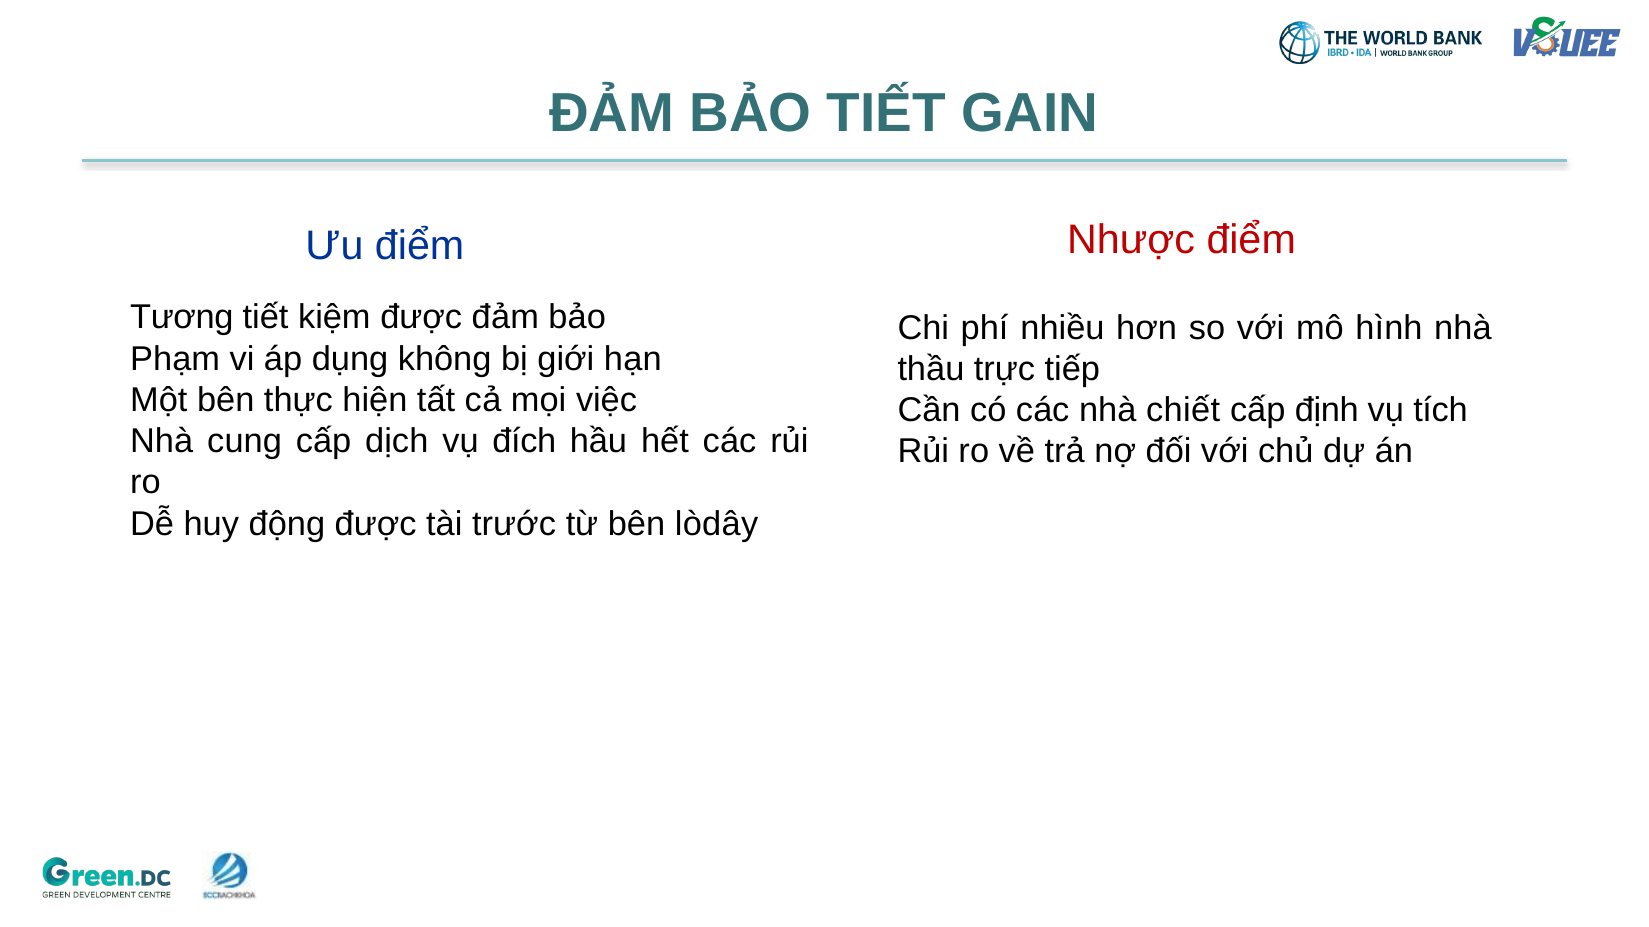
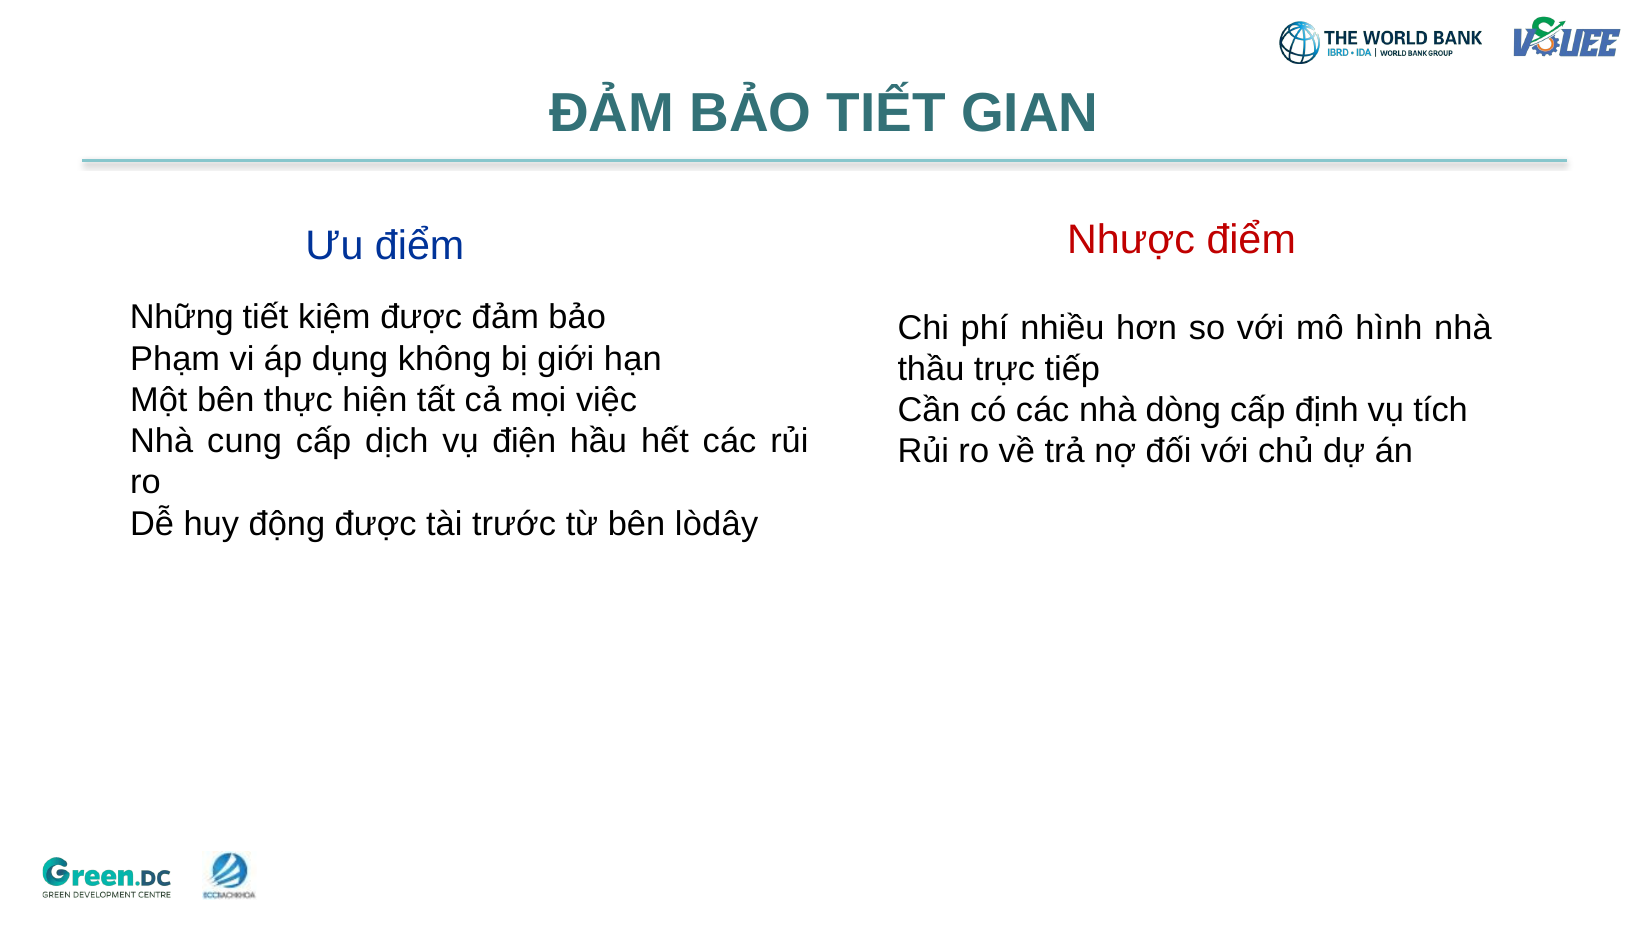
GAIN: GAIN -> GIAN
Tương: Tương -> Những
chiết: chiết -> dòng
đích: đích -> điện
